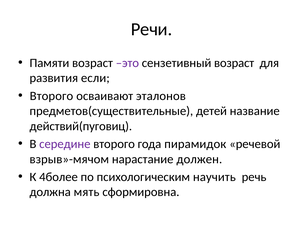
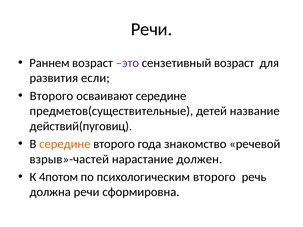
Памяти: Памяти -> Раннем
осваивают эталонов: эталонов -> середине
середине at (65, 144) colour: purple -> orange
пирамидок: пирамидок -> знакомство
взрыв»-мячом: взрыв»-мячом -> взрыв»-частей
4более: 4более -> 4потом
психологическим научить: научить -> второго
должна мять: мять -> речи
